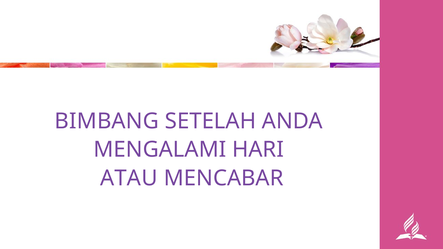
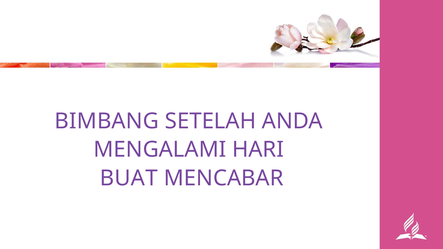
ATAU: ATAU -> BUAT
